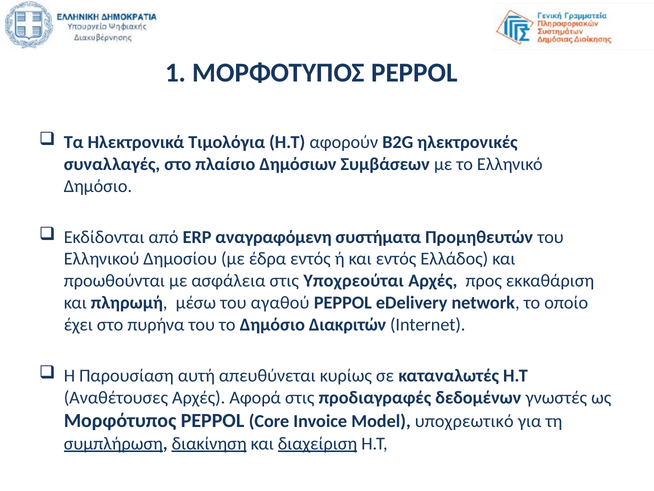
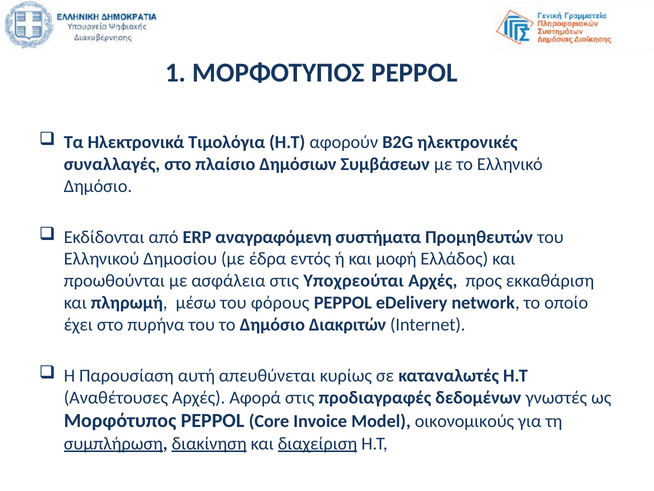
και εντός: εντός -> μοφή
αγαθού: αγαθού -> φόρους
υποχρεωτικό: υποχρεωτικό -> οικονομικούς
